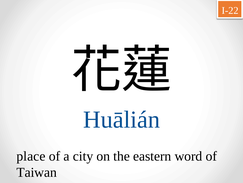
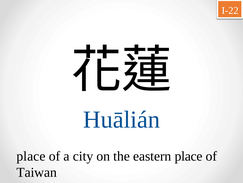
eastern word: word -> place
